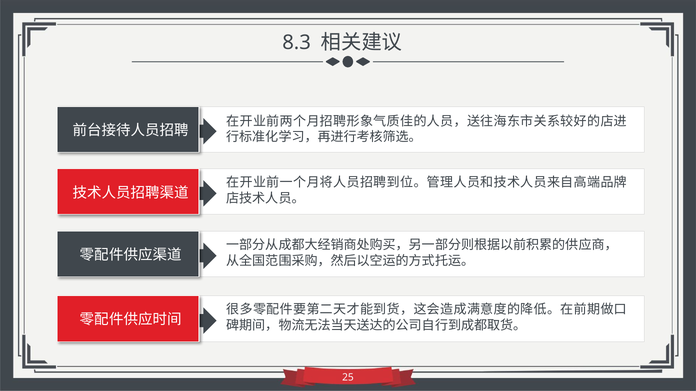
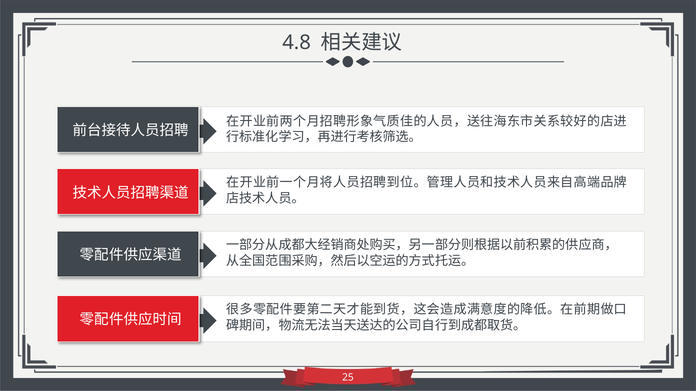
8.3: 8.3 -> 4.8
